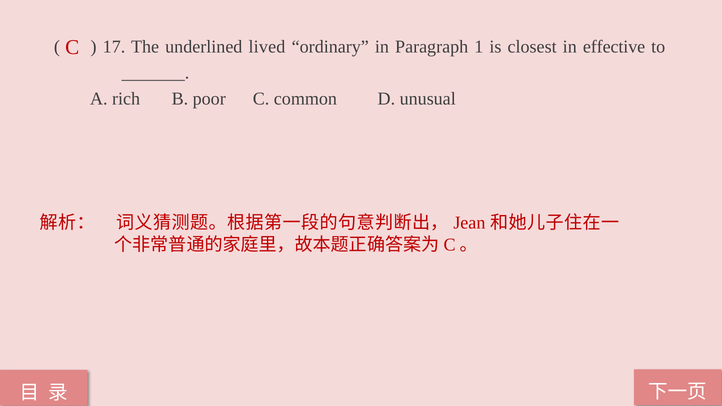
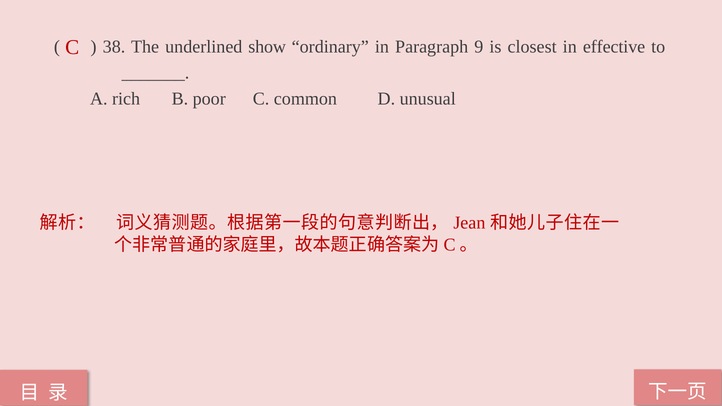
17: 17 -> 38
lived: lived -> show
1: 1 -> 9
